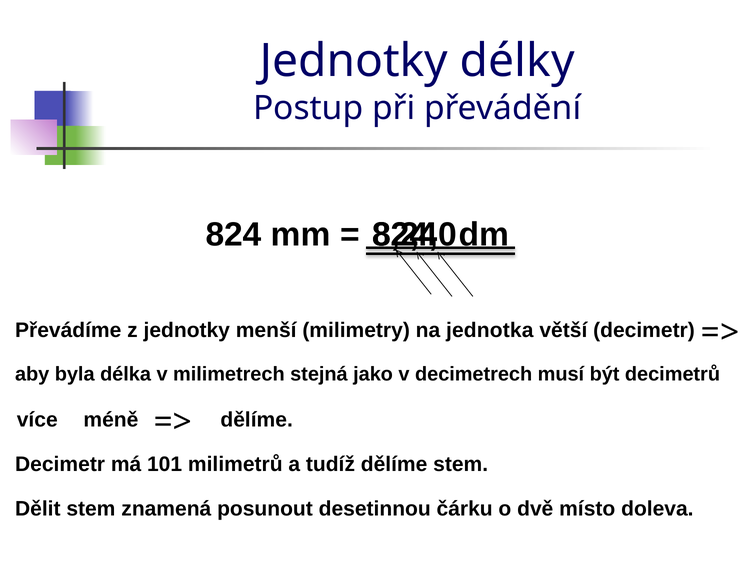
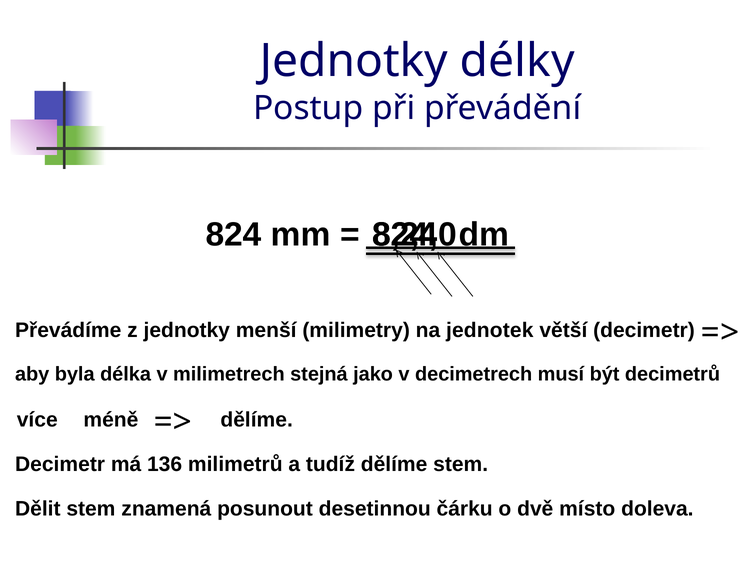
jednotka: jednotka -> jednotek
101: 101 -> 136
